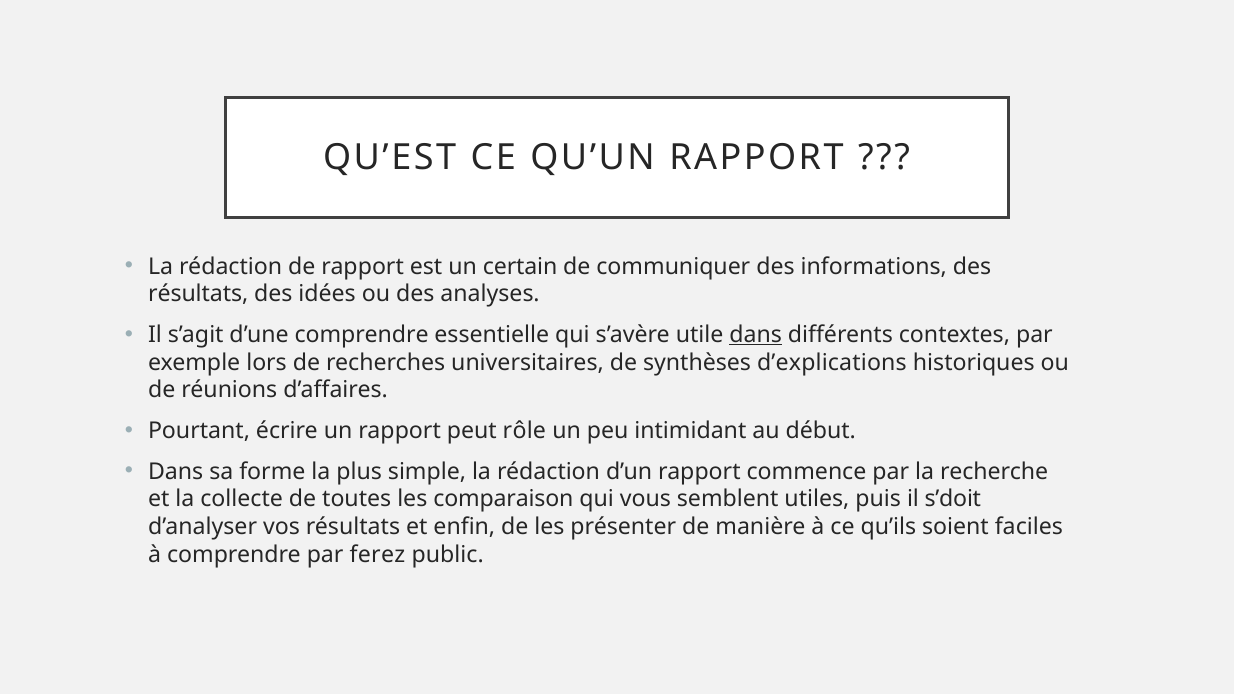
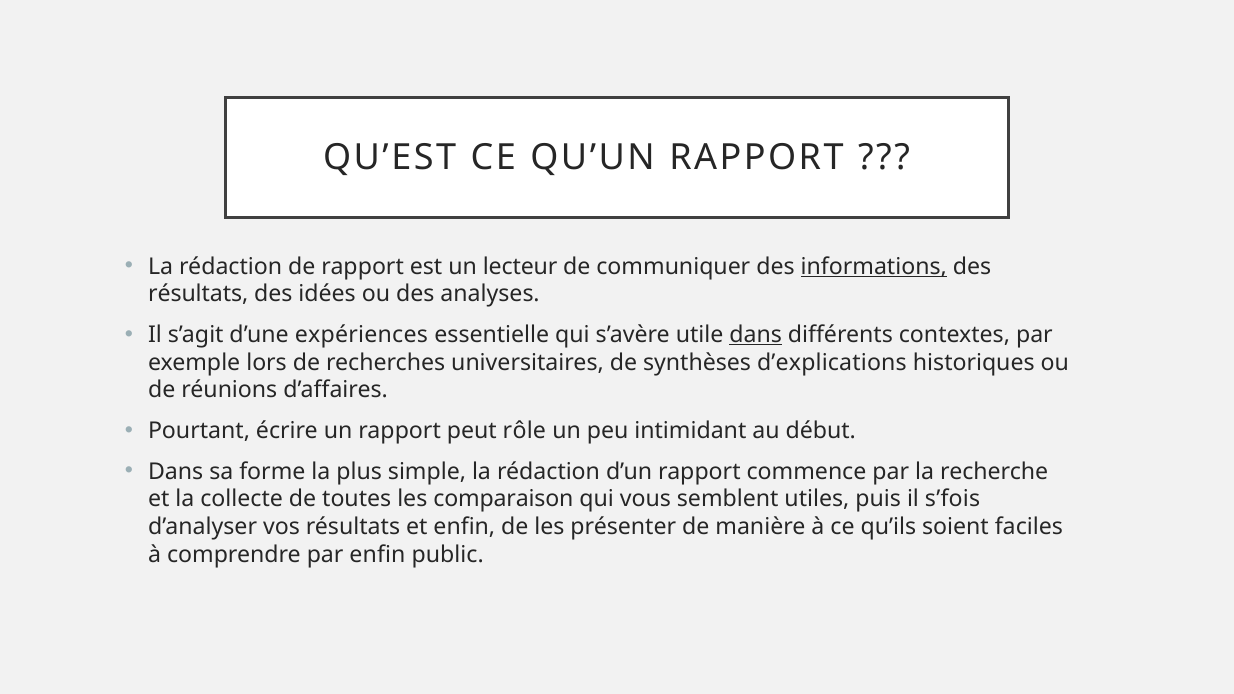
certain: certain -> lecteur
informations underline: none -> present
d’une comprendre: comprendre -> expériences
s’doit: s’doit -> s’fois
par ferez: ferez -> enfin
